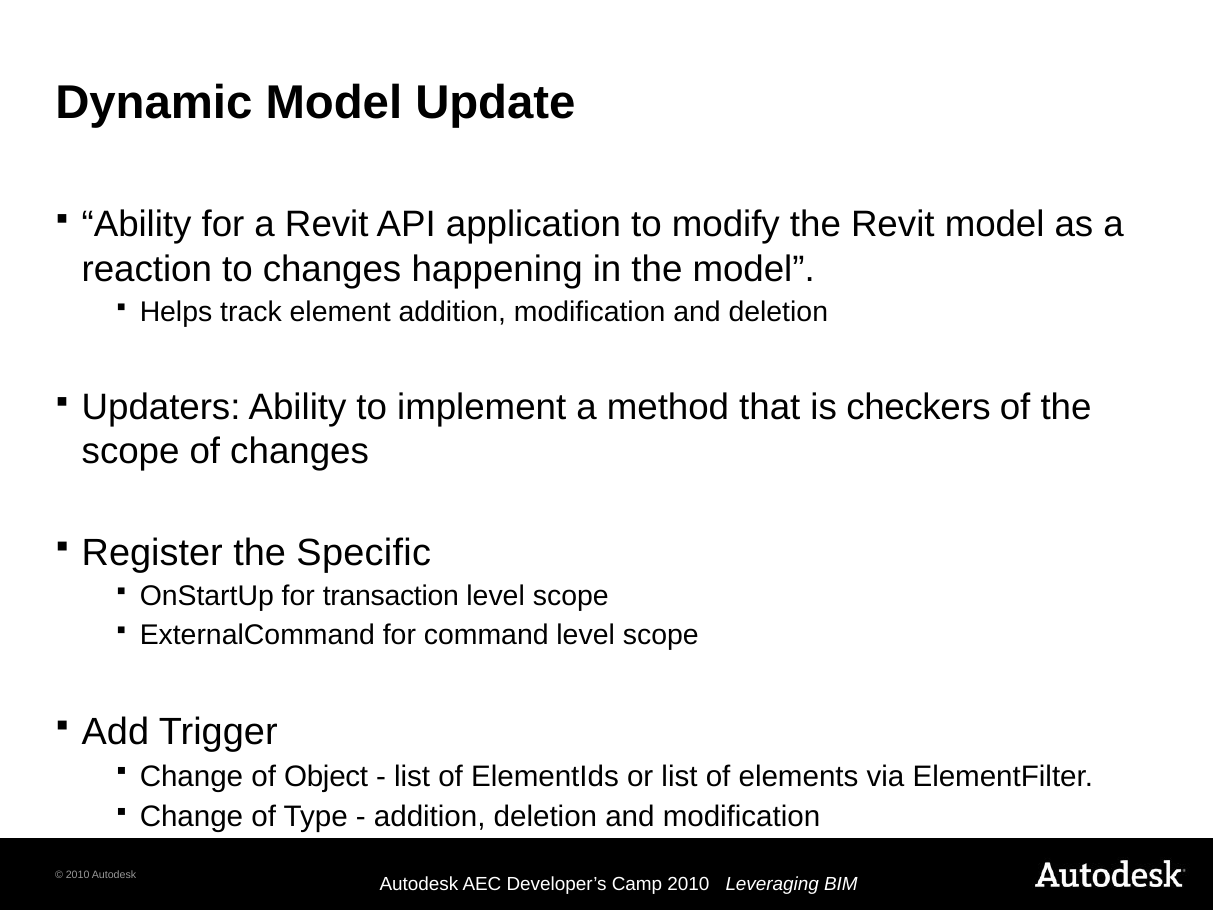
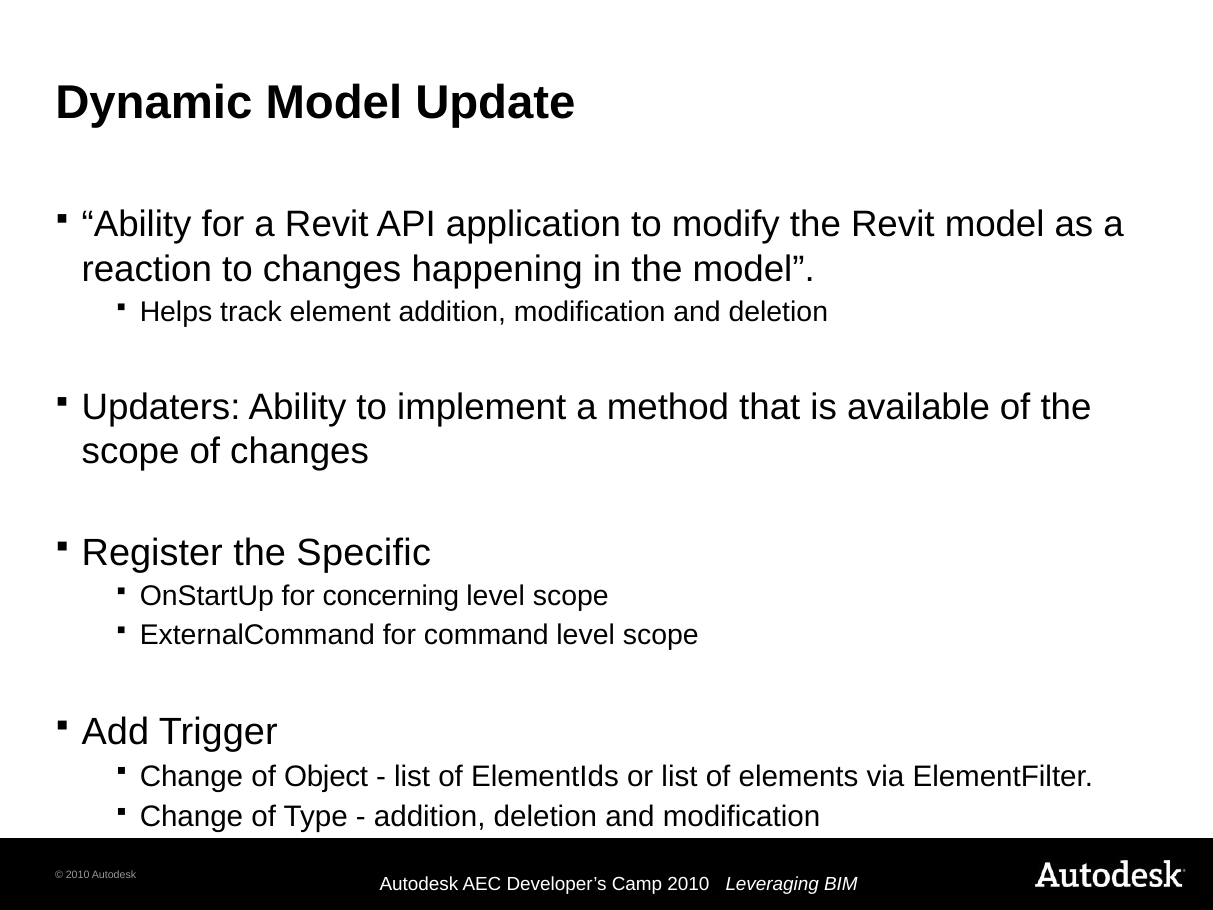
checkers: checkers -> available
transaction: transaction -> concerning
